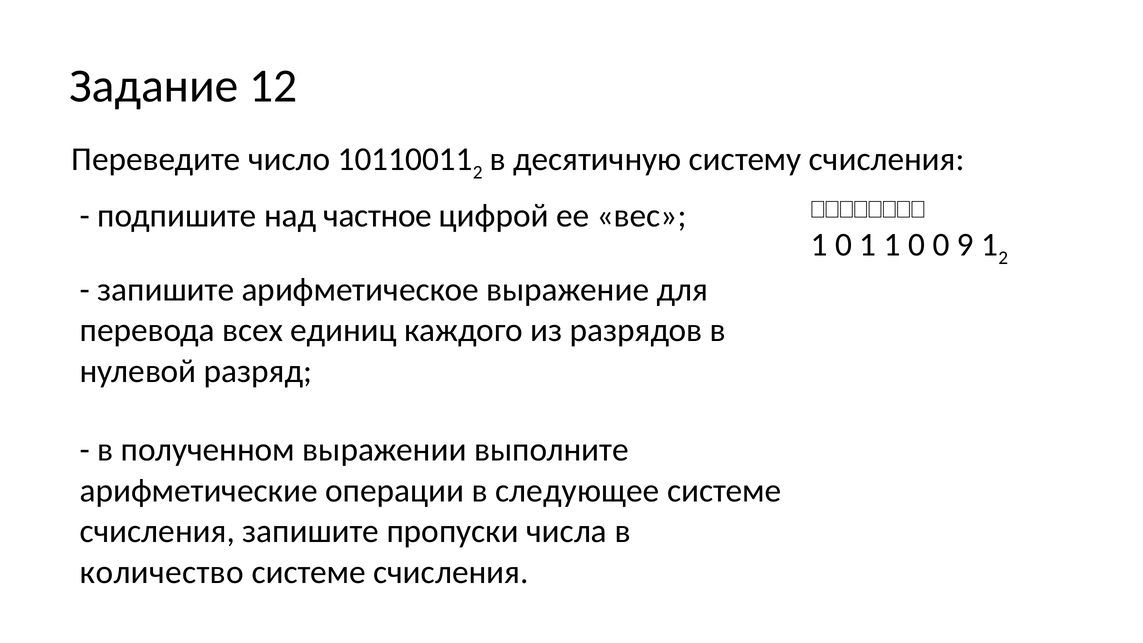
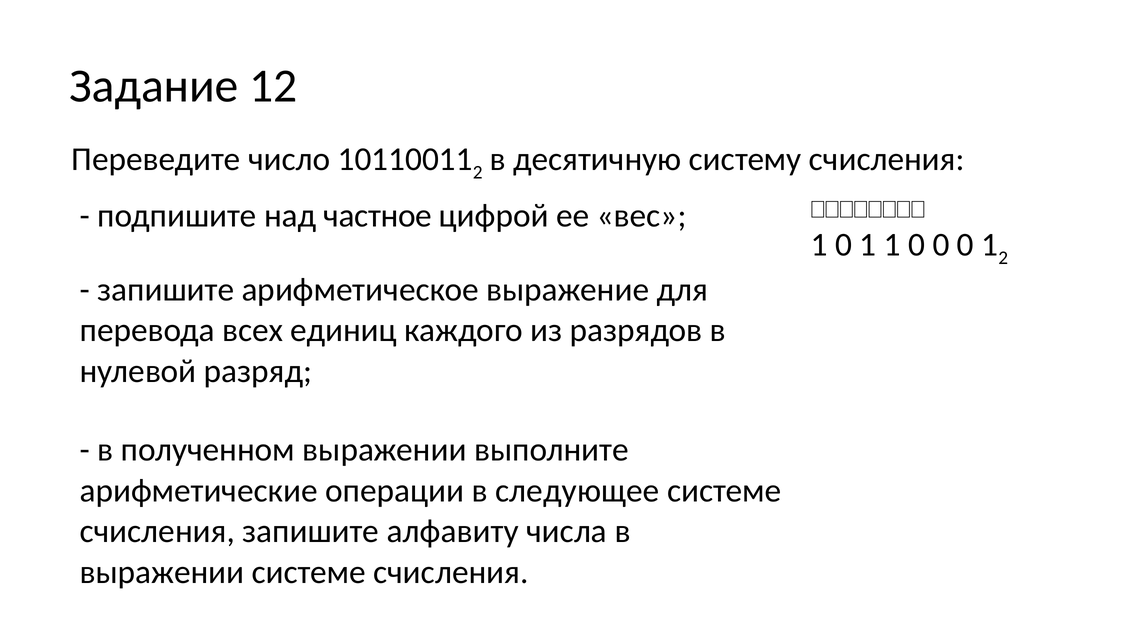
0 0 9: 9 -> 0
пропуски: пропуски -> алфавиту
количество at (162, 572): количество -> выражении
